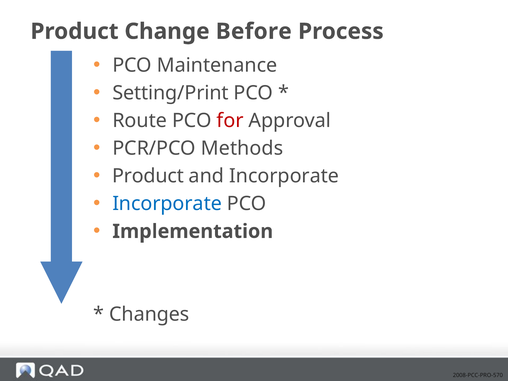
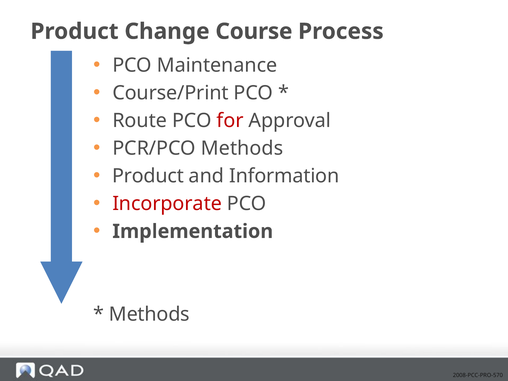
Before: Before -> Course
Setting/Print: Setting/Print -> Course/Print
and Incorporate: Incorporate -> Information
Incorporate at (167, 204) colour: blue -> red
Changes at (149, 314): Changes -> Methods
